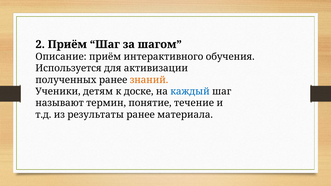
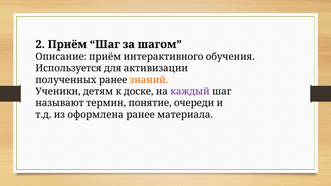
каждый colour: blue -> purple
течение: течение -> очереди
результаты: результаты -> оформлена
